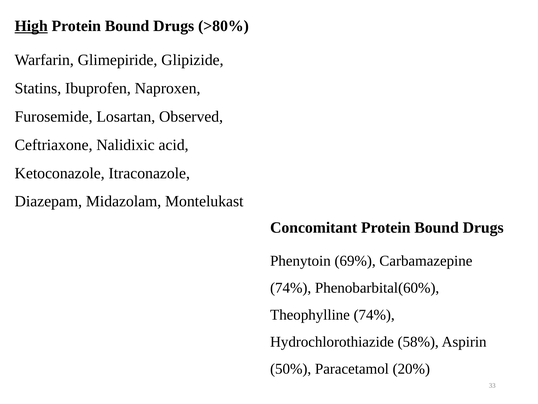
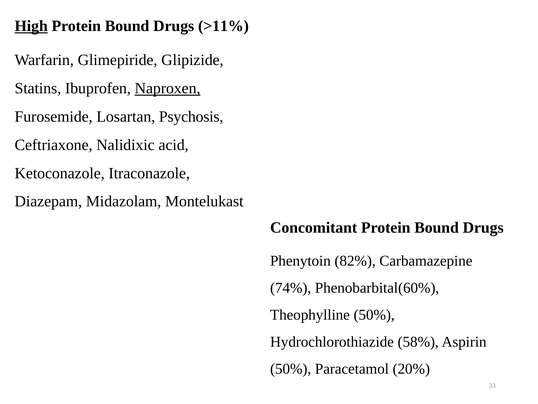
>80%: >80% -> >11%
Naproxen underline: none -> present
Observed: Observed -> Psychosis
69%: 69% -> 82%
Theophylline 74%: 74% -> 50%
